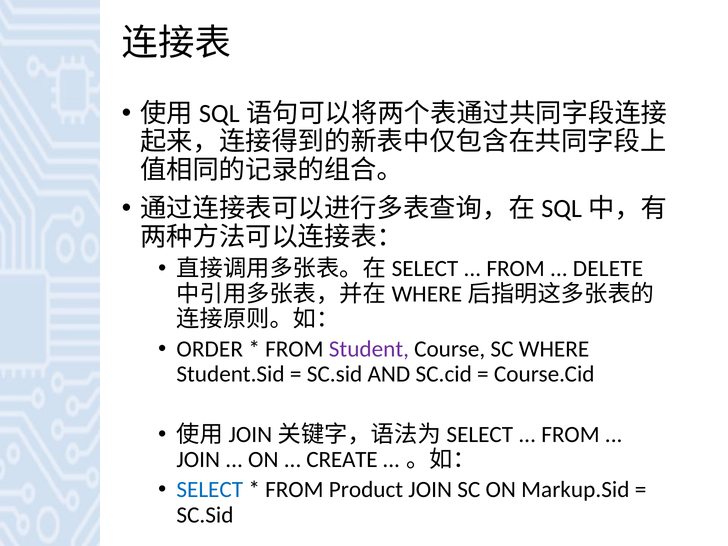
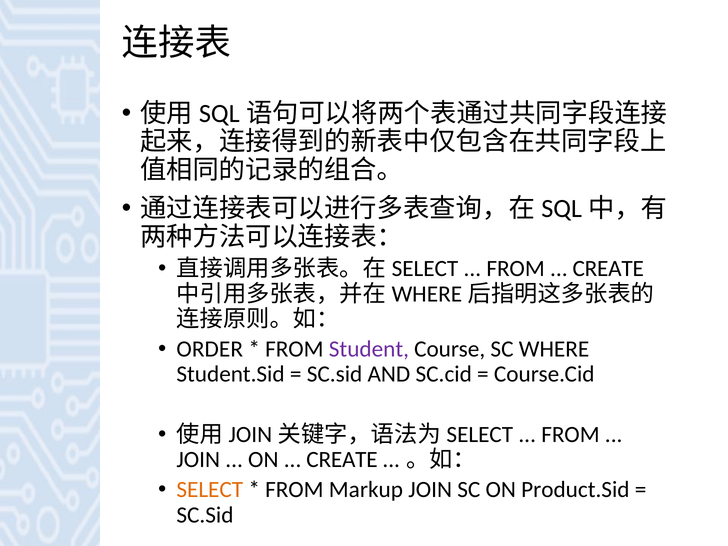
DELETE at (608, 269): DELETE -> CREATE
SELECT colour: blue -> orange
Product: Product -> Markup
Markup.Sid: Markup.Sid -> Product.Sid
